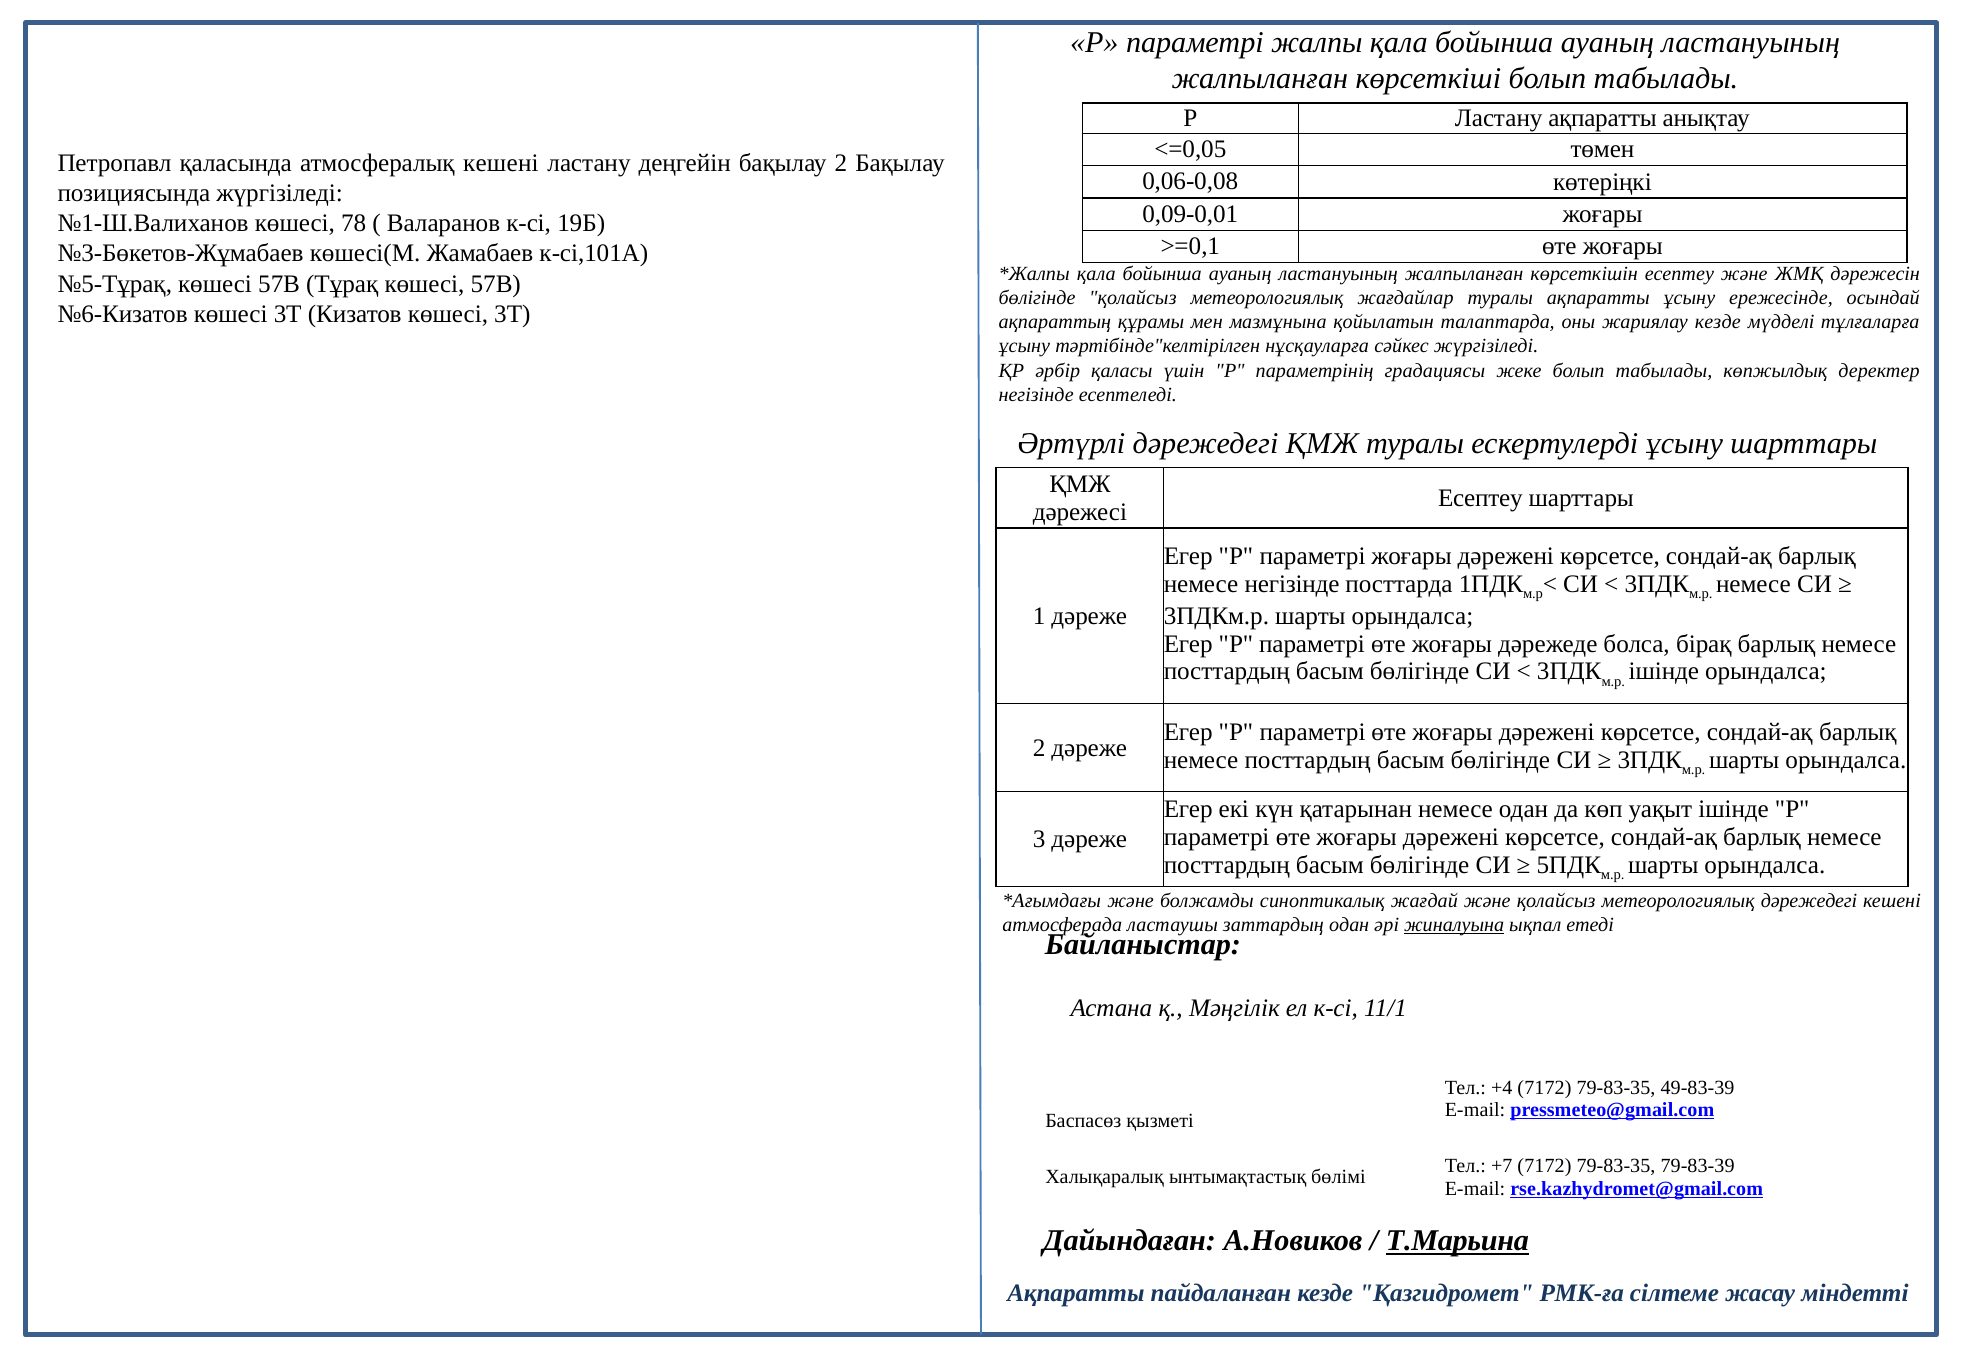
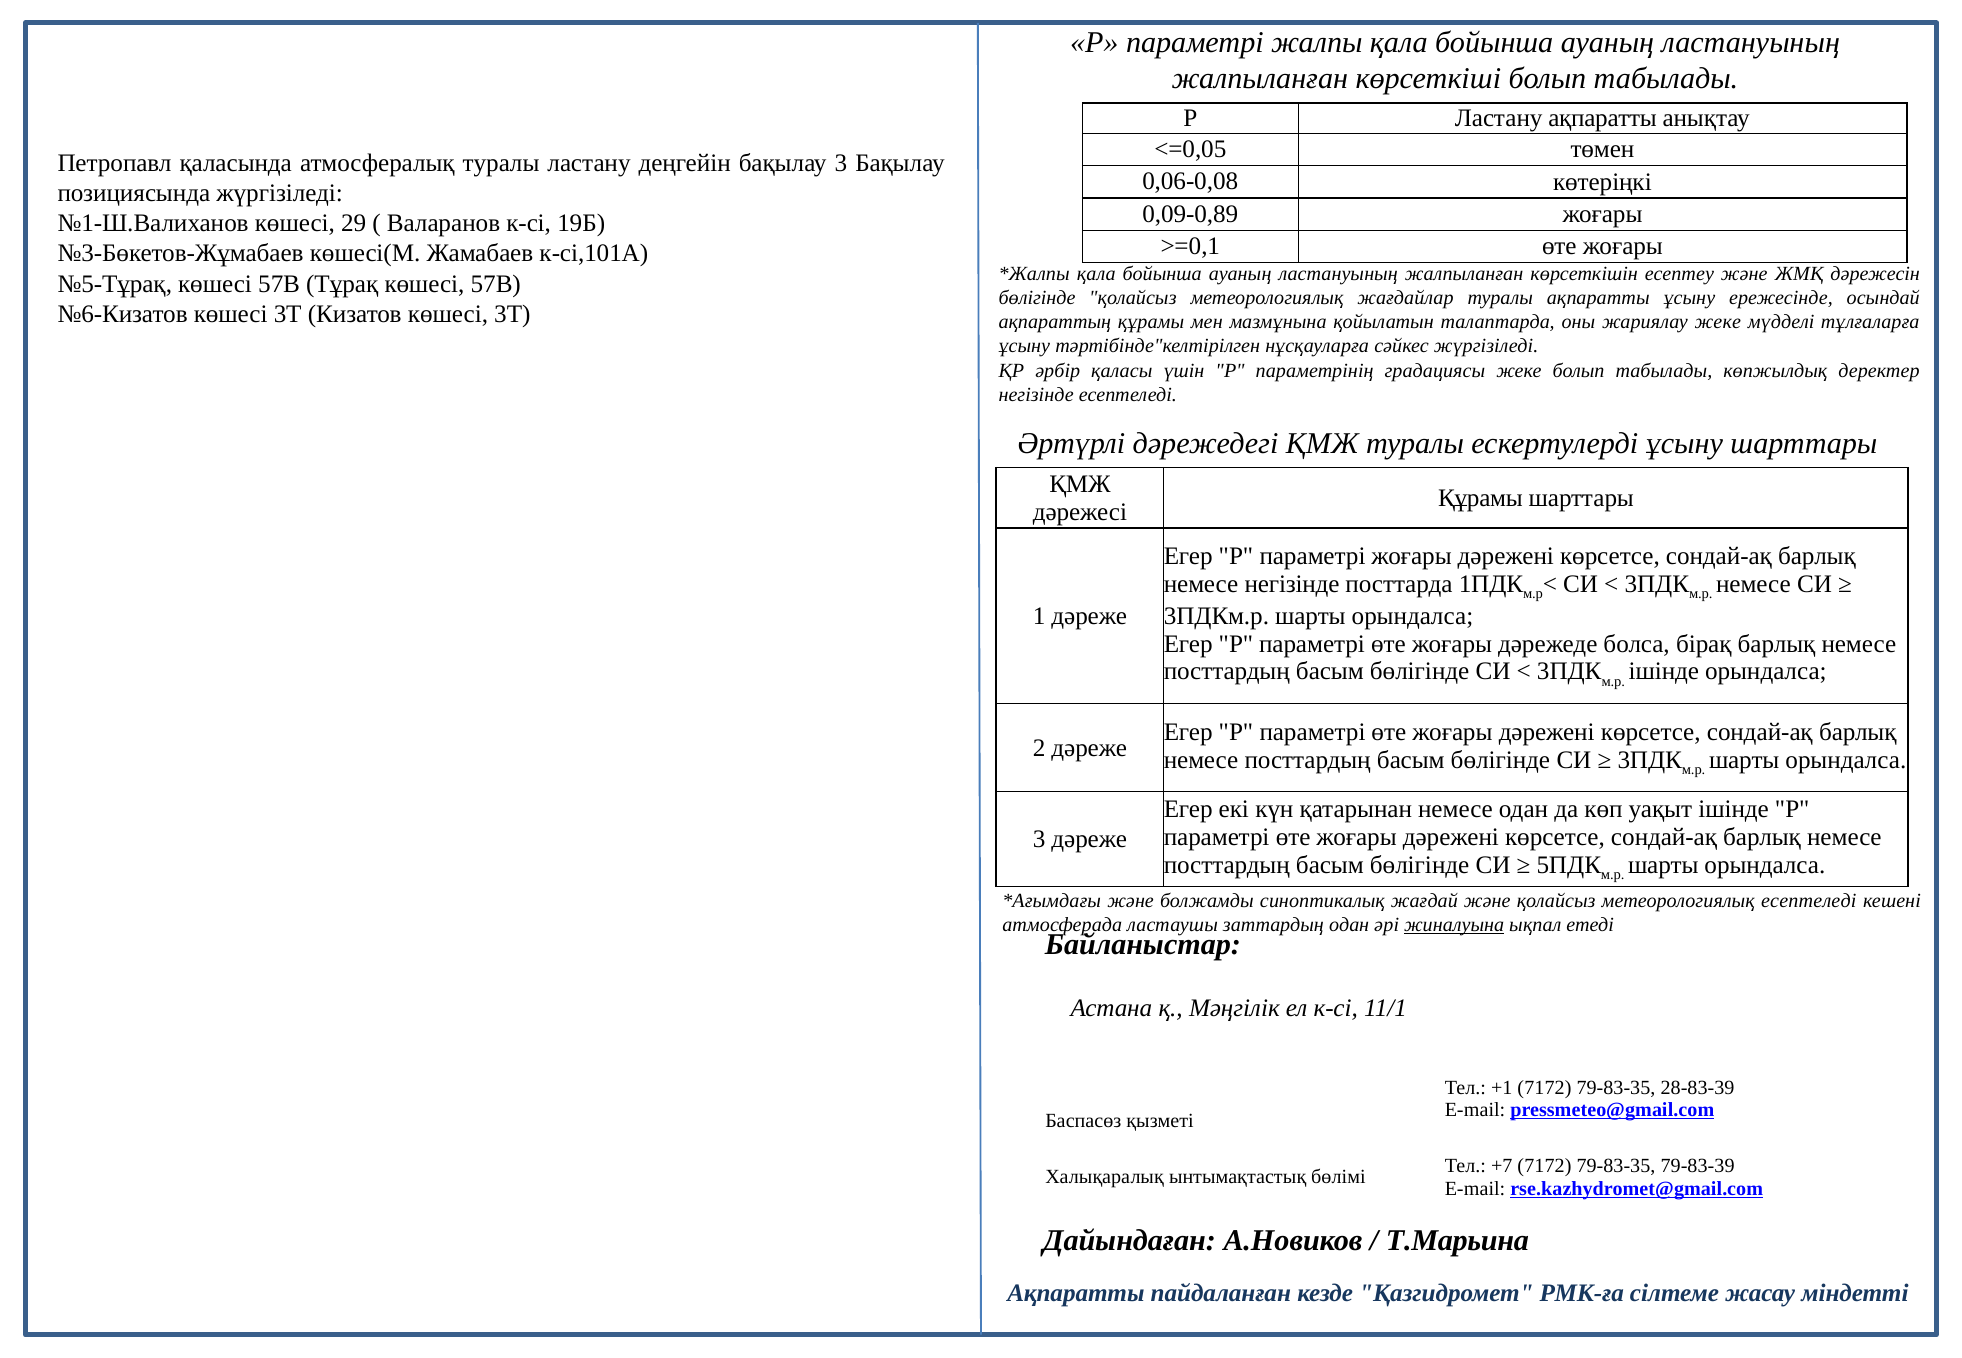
атмосфералық кешені: кешені -> туралы
бақылау 2: 2 -> 3
0,09-0,01: 0,09-0,01 -> 0,09-0,89
78: 78 -> 29
жариялау кезде: кезде -> жеке
Есептеу at (1480, 498): Есептеу -> Құрамы
метеорологиялық дәрежедегі: дәрежедегі -> есептеледі
+4: +4 -> +1
49-83-39: 49-83-39 -> 28-83-39
Т.Марьина underline: present -> none
